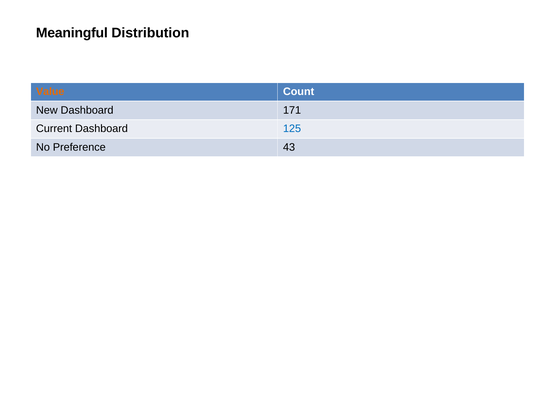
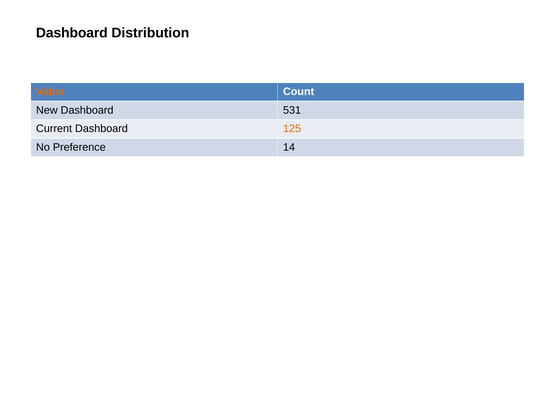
Meaningful at (72, 33): Meaningful -> Dashboard
171: 171 -> 531
125 colour: blue -> orange
43: 43 -> 14
